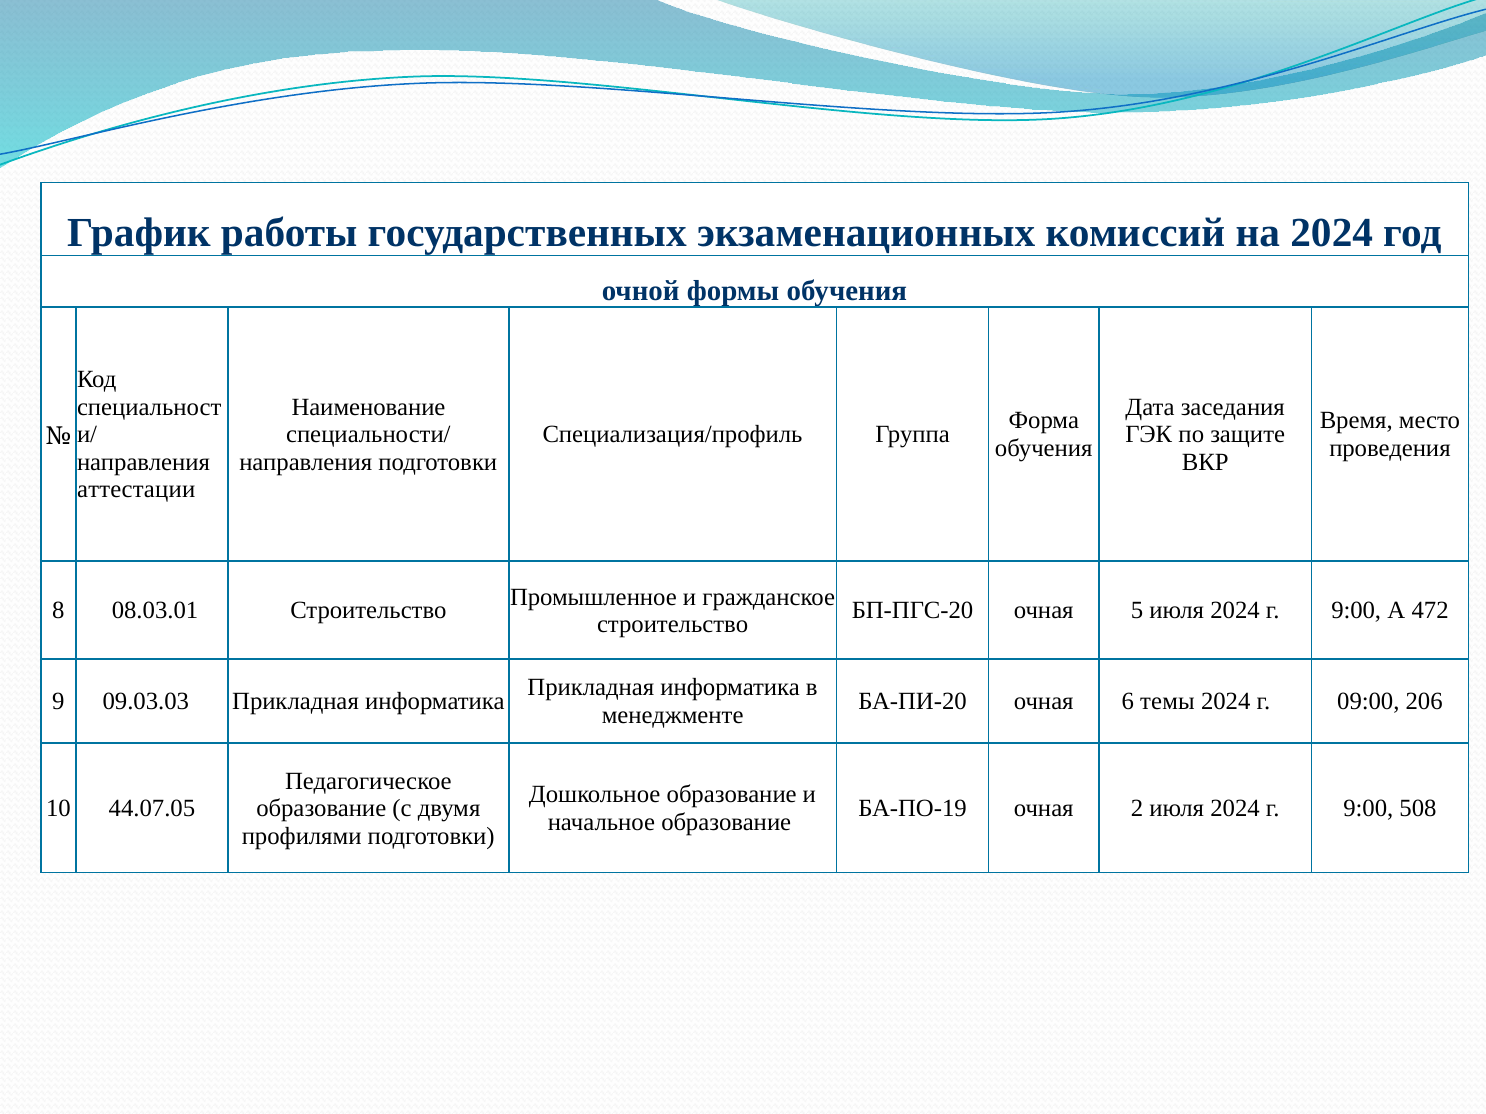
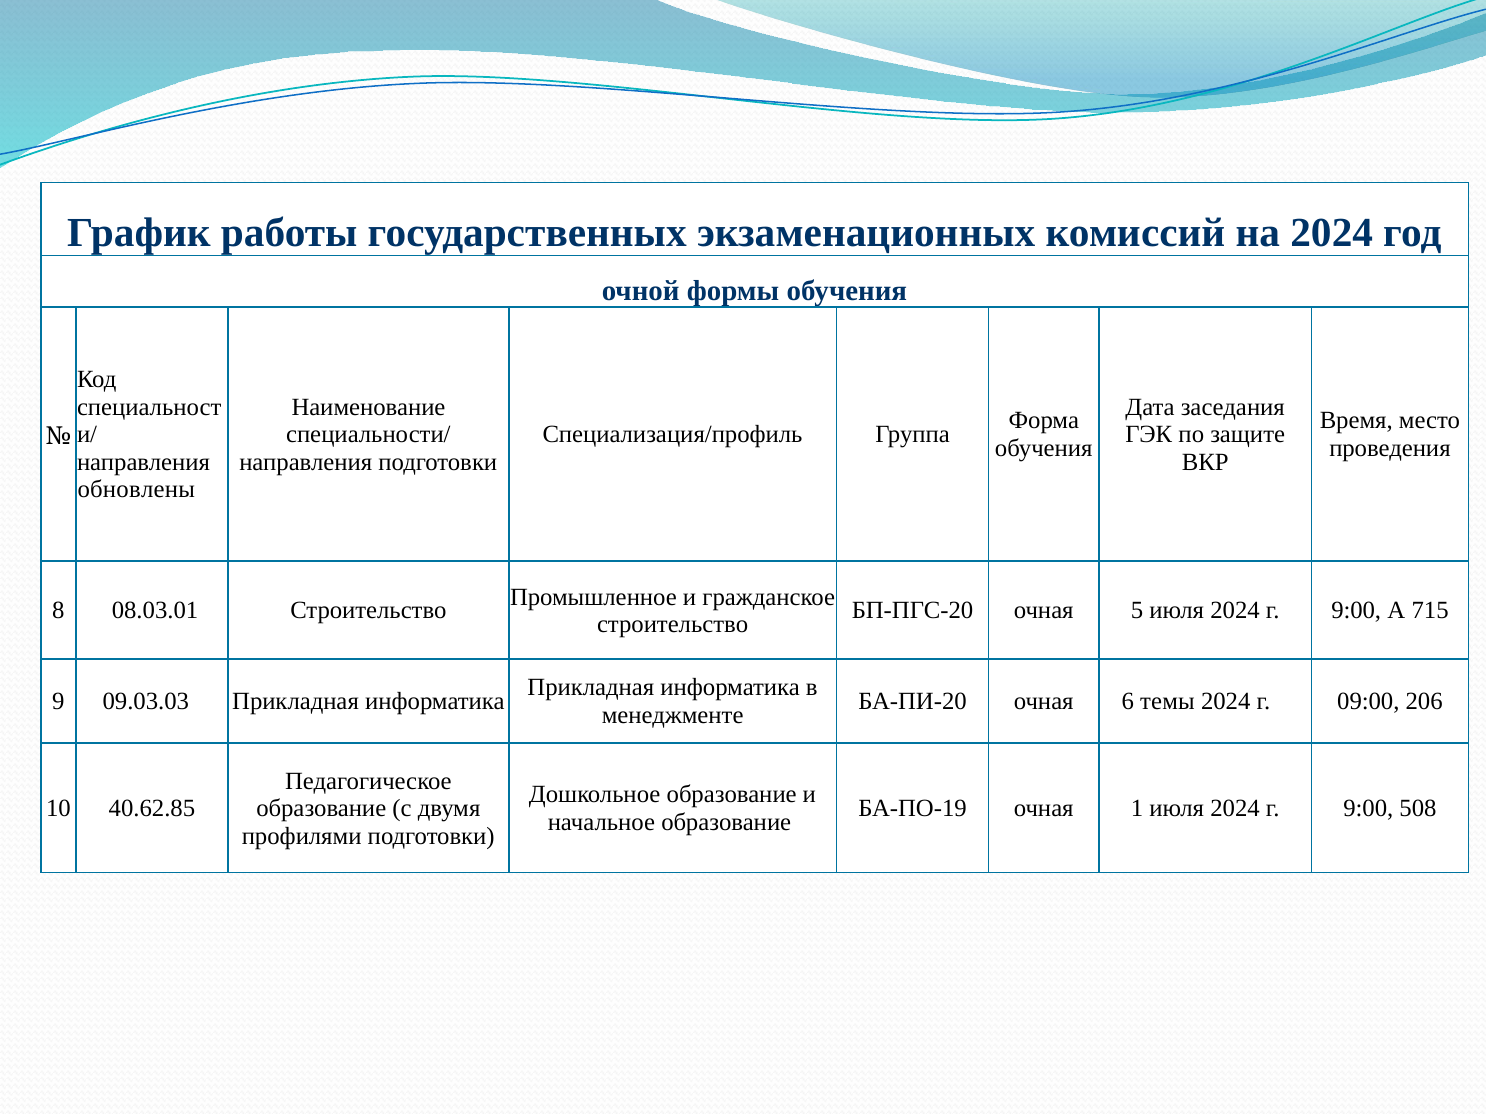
аттестации: аттестации -> обновлены
472: 472 -> 715
44.07.05: 44.07.05 -> 40.62.85
2: 2 -> 1
